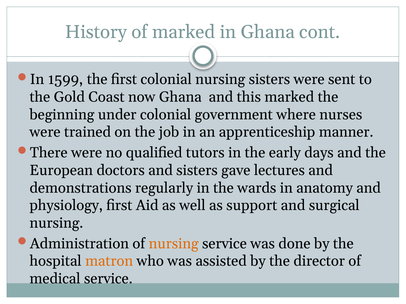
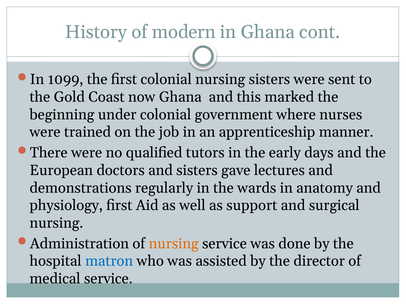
of marked: marked -> modern
1599: 1599 -> 1099
matron colour: orange -> blue
